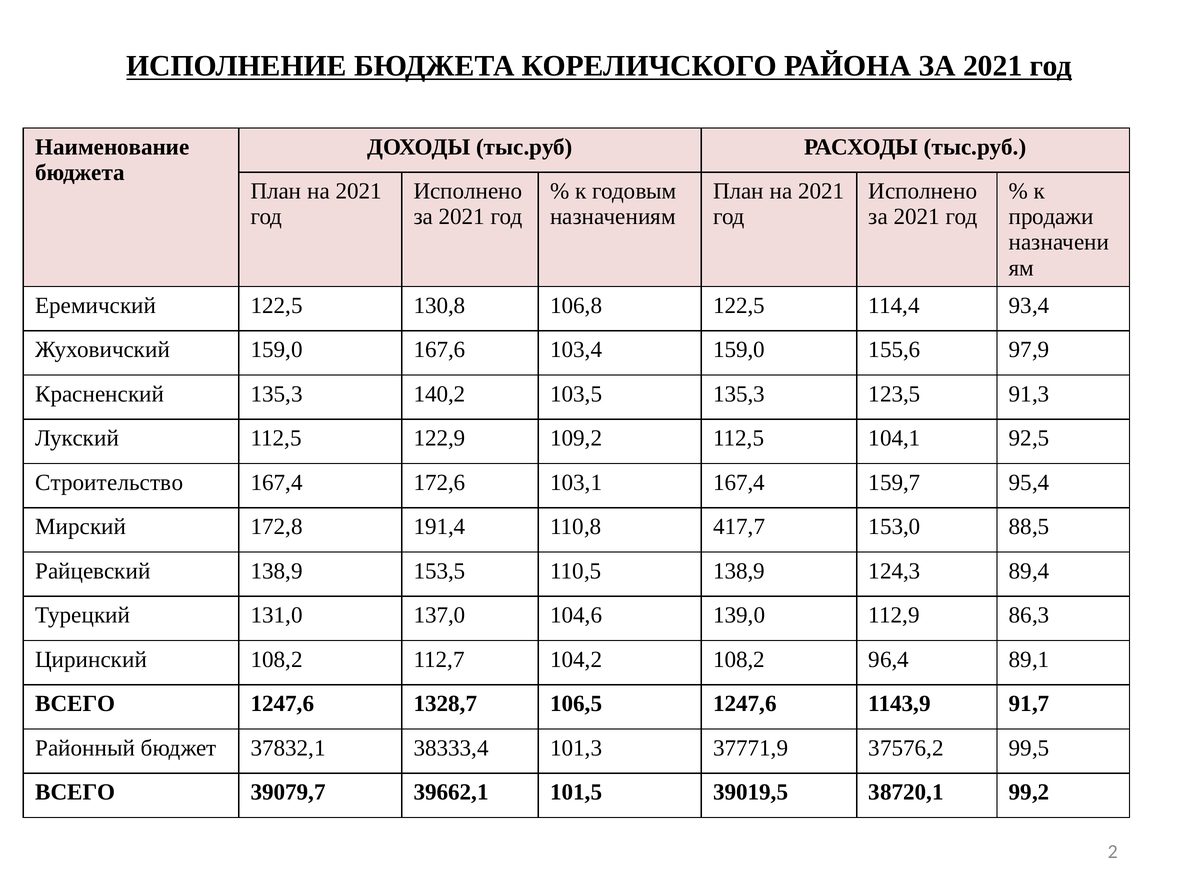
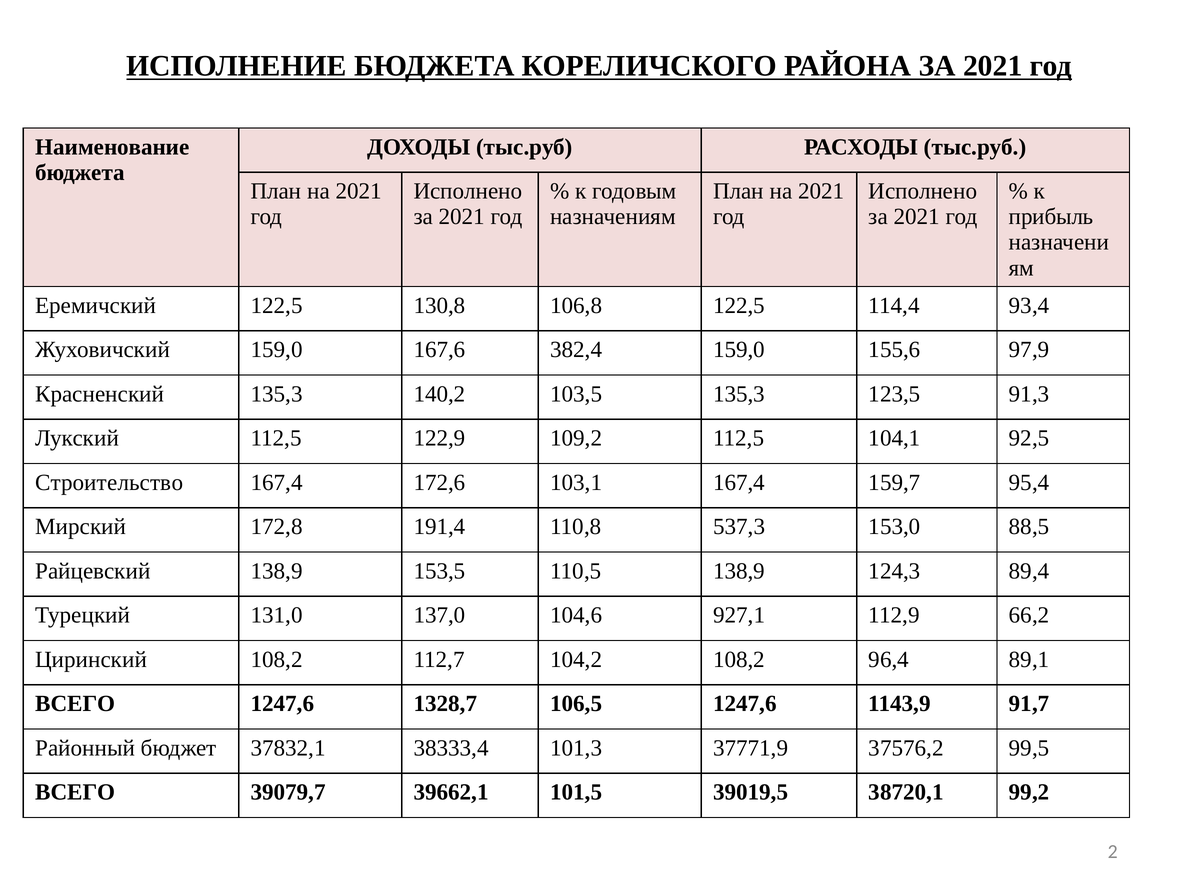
продажи: продажи -> прибыль
103,4: 103,4 -> 382,4
417,7: 417,7 -> 537,3
139,0: 139,0 -> 927,1
86,3: 86,3 -> 66,2
